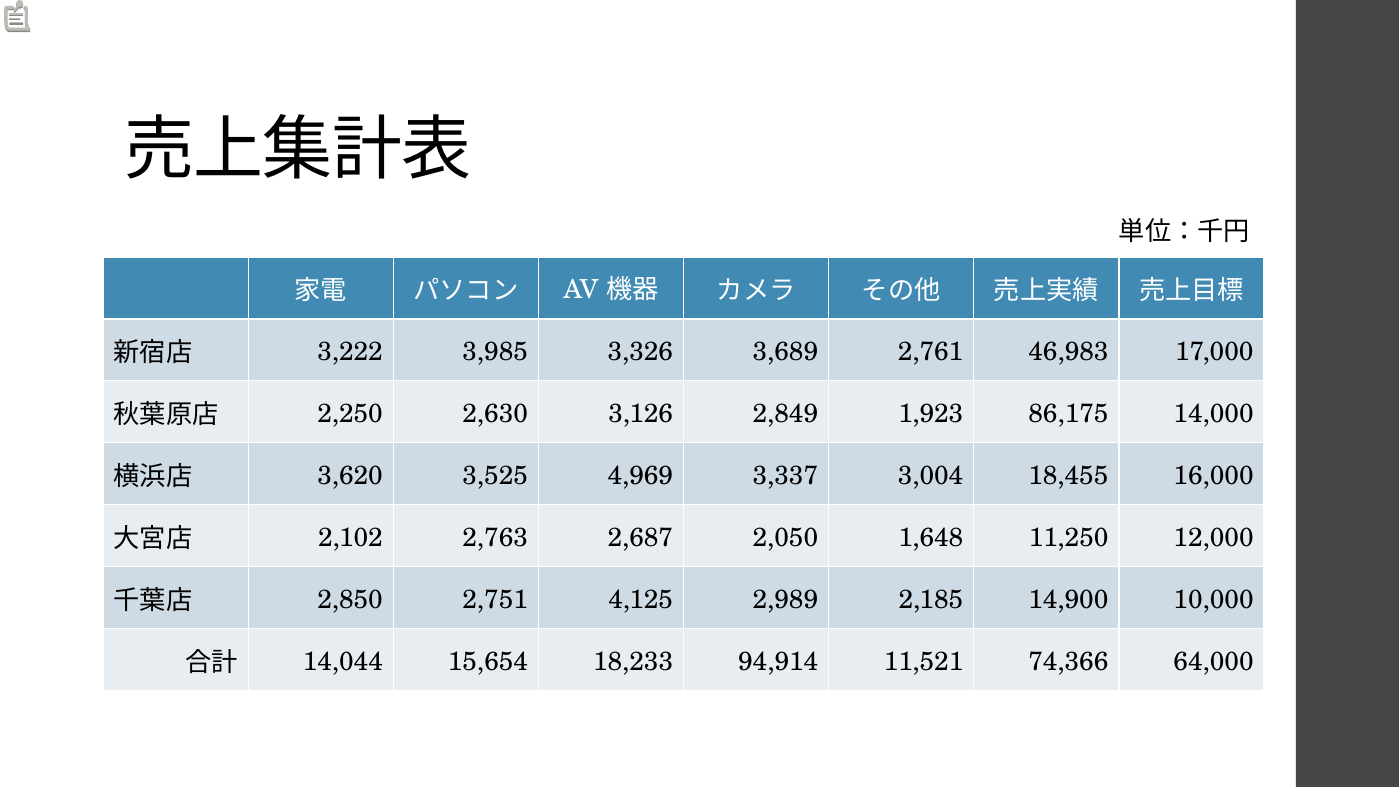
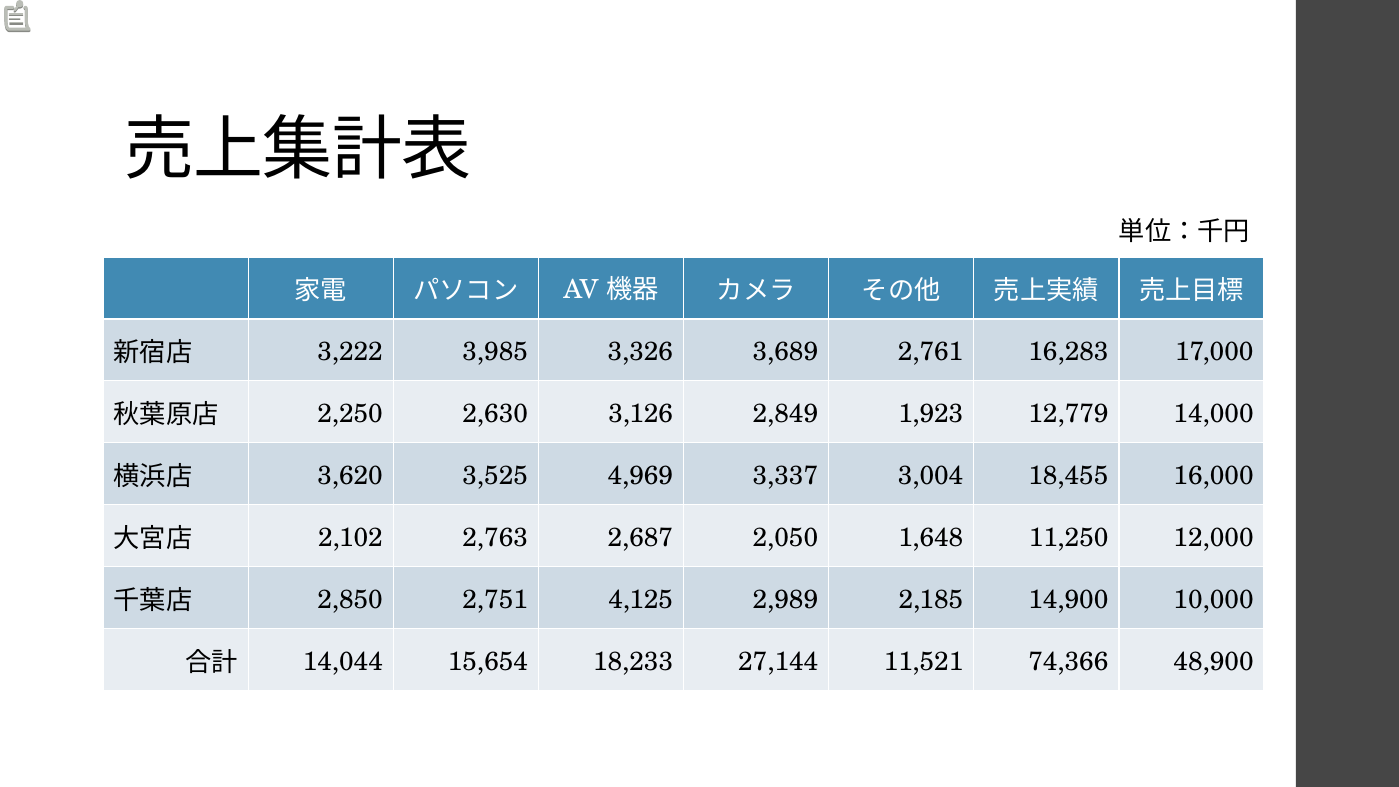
46,983: 46,983 -> 16,283
86,175: 86,175 -> 12,779
94,914: 94,914 -> 27,144
64,000: 64,000 -> 48,900
